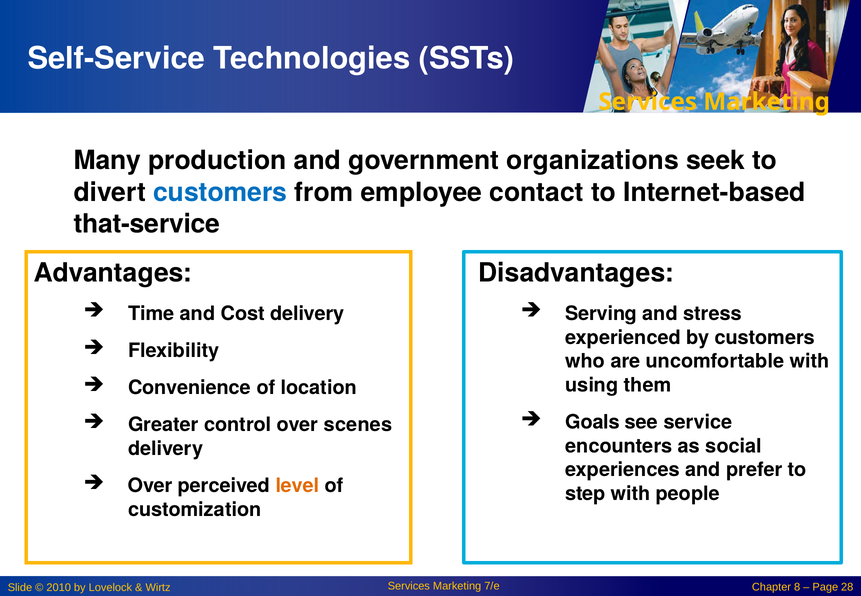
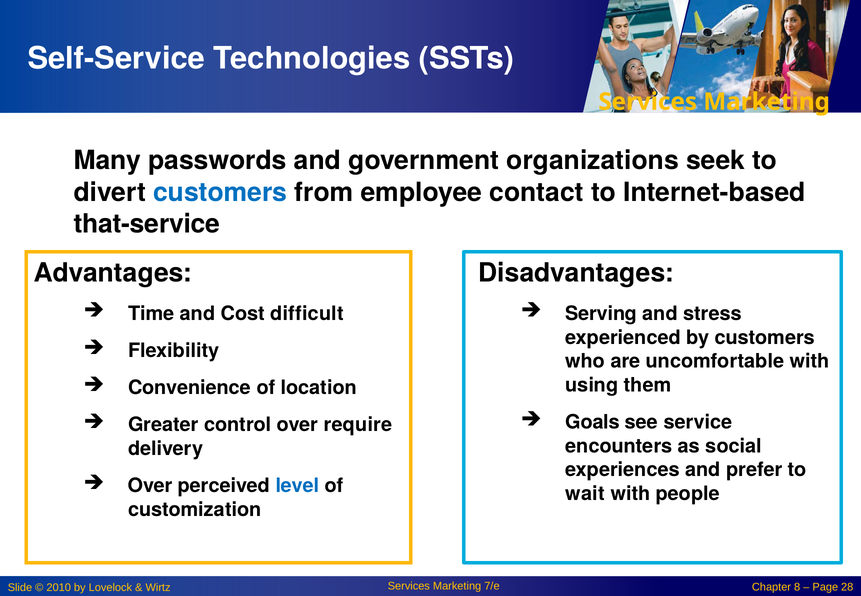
production: production -> passwords
Cost delivery: delivery -> difficult
scenes: scenes -> require
level colour: orange -> blue
step: step -> wait
